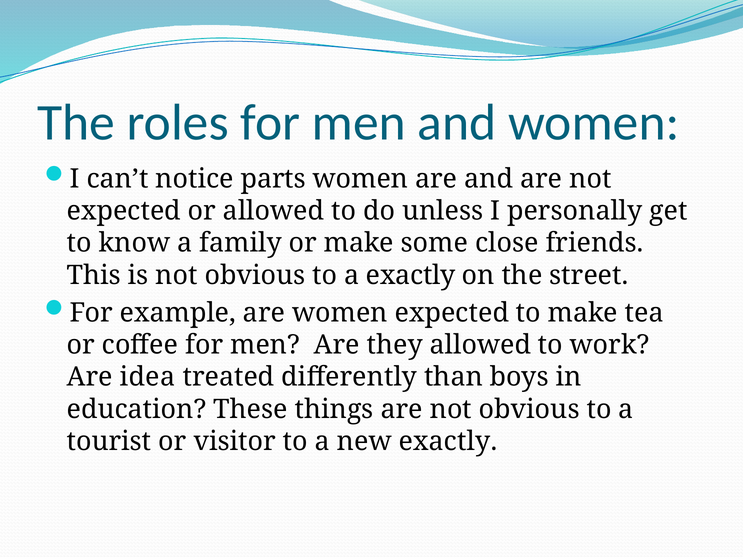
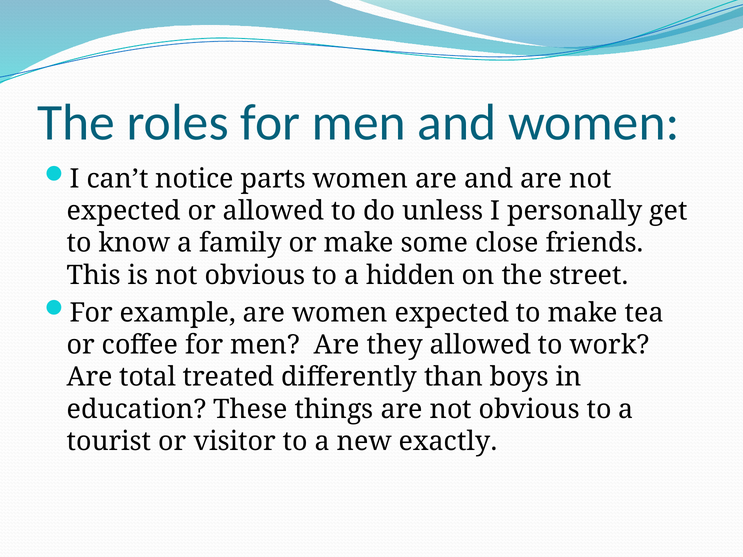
a exactly: exactly -> hidden
idea: idea -> total
